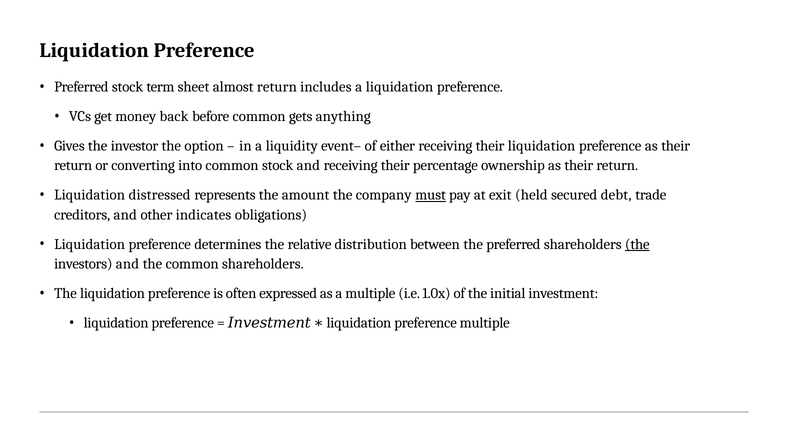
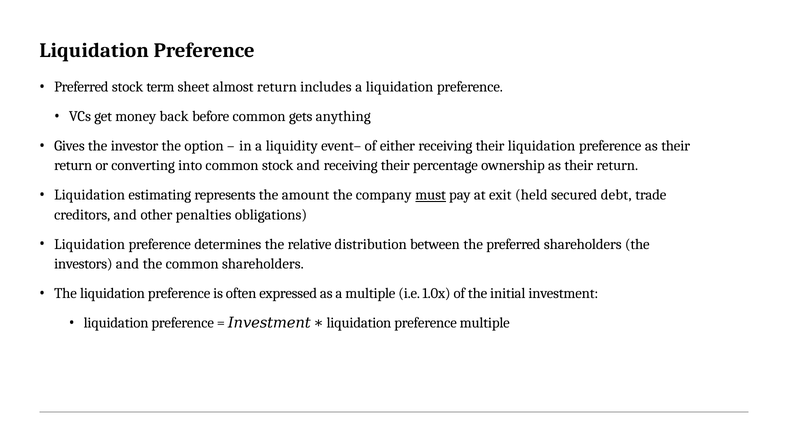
distressed: distressed -> estimating
indicates: indicates -> penalties
the at (637, 244) underline: present -> none
